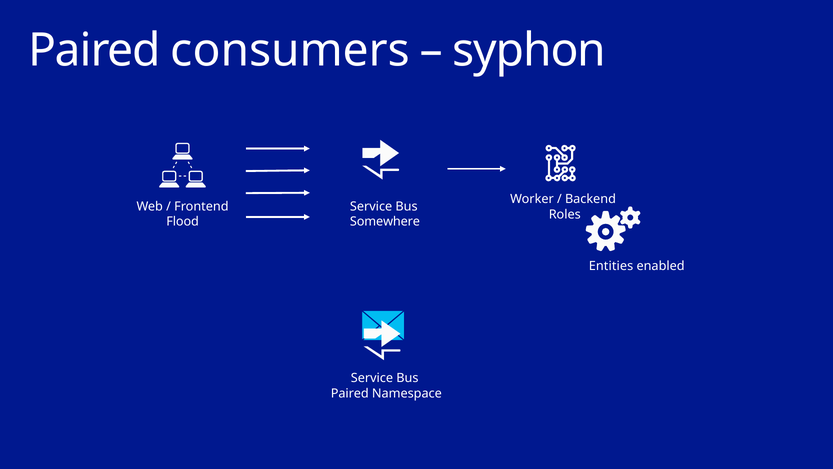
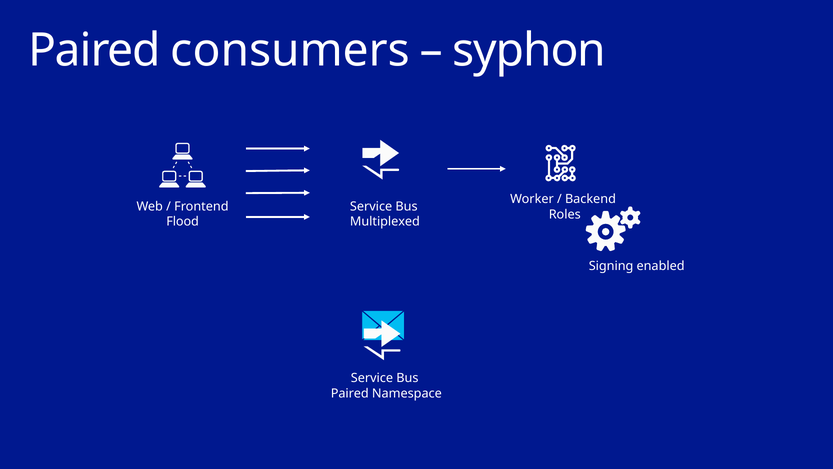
Somewhere: Somewhere -> Multiplexed
Entities: Entities -> Signing
